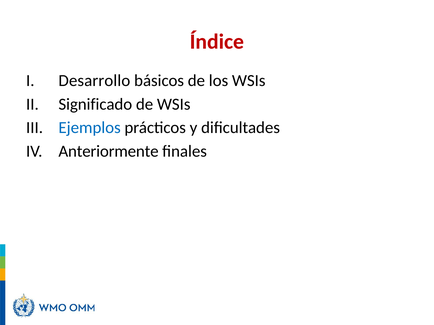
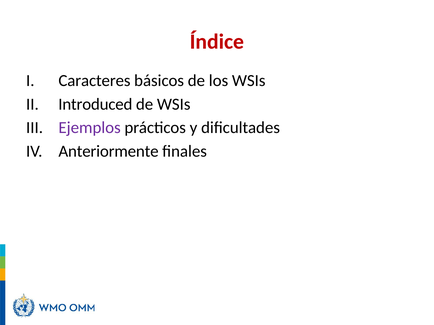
Desarrollo: Desarrollo -> Caracteres
Significado: Significado -> Introduced
Ejemplos colour: blue -> purple
